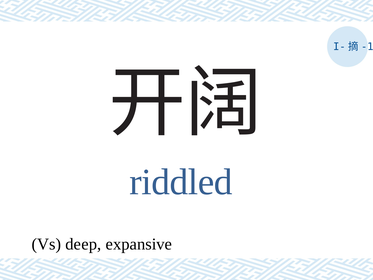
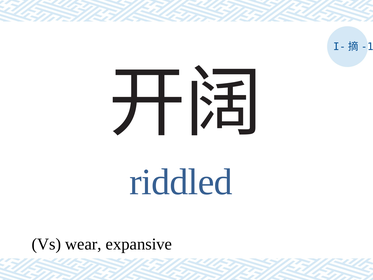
deep: deep -> wear
